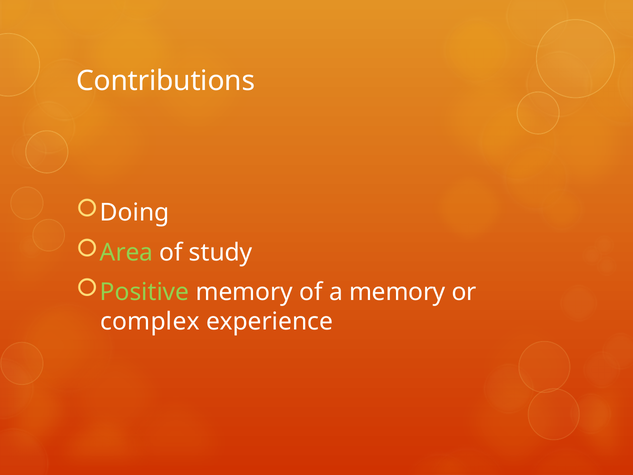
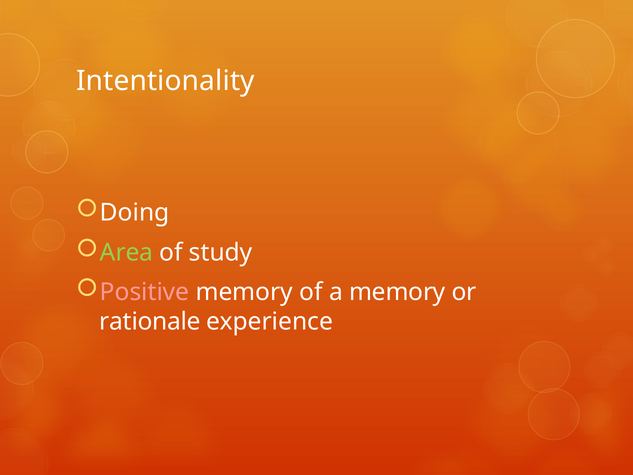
Contributions: Contributions -> Intentionality
Positive colour: light green -> pink
complex: complex -> rationale
